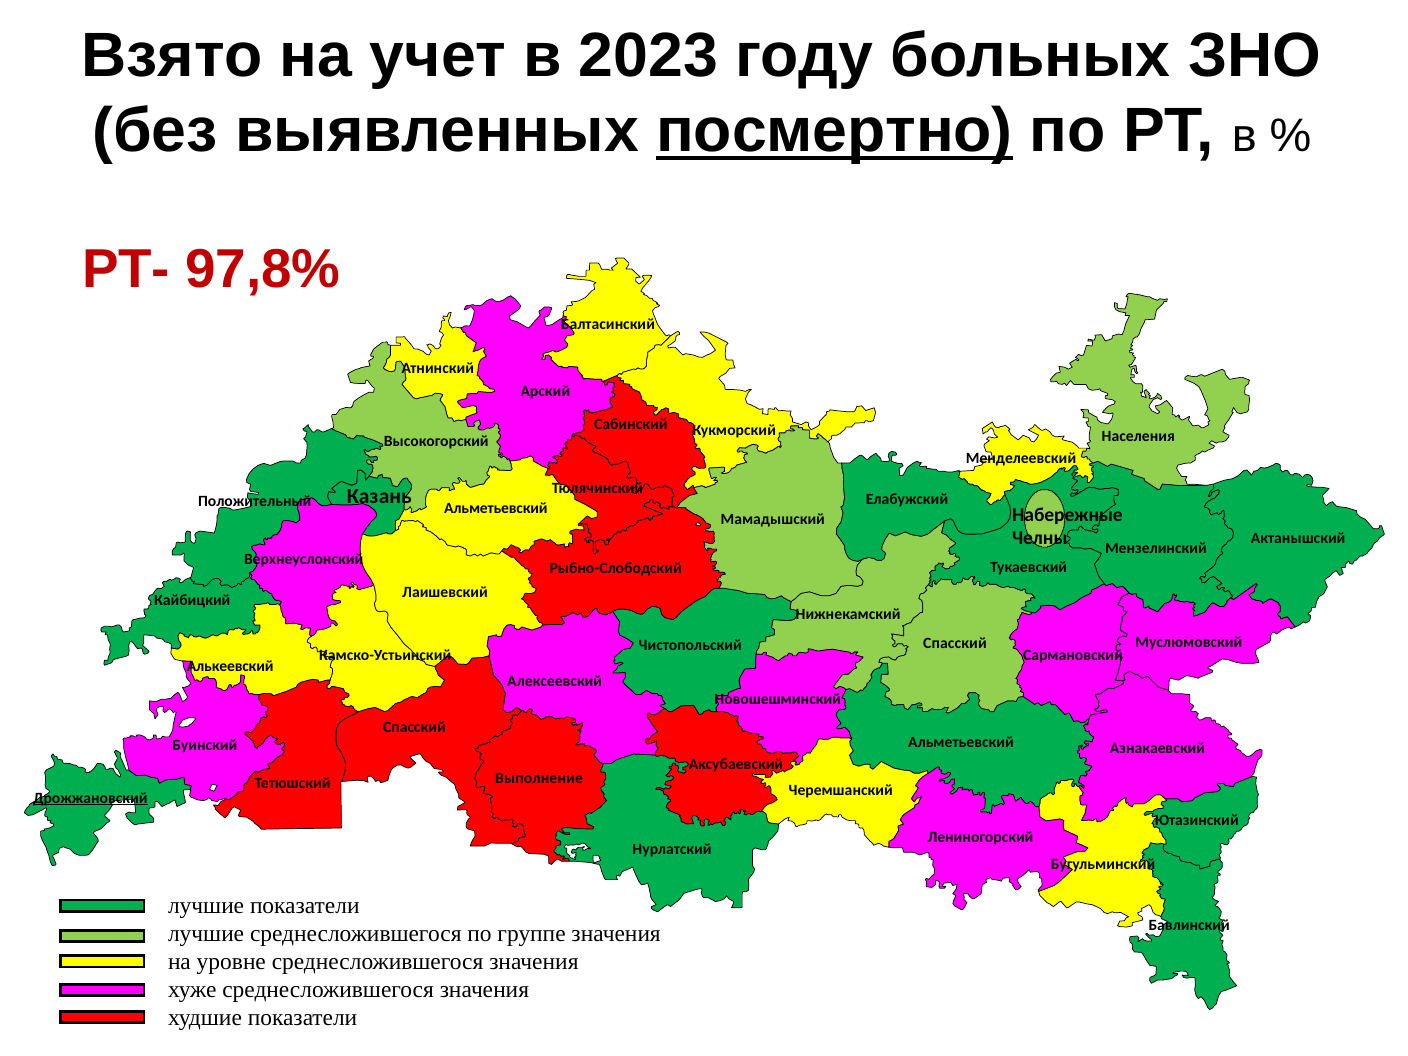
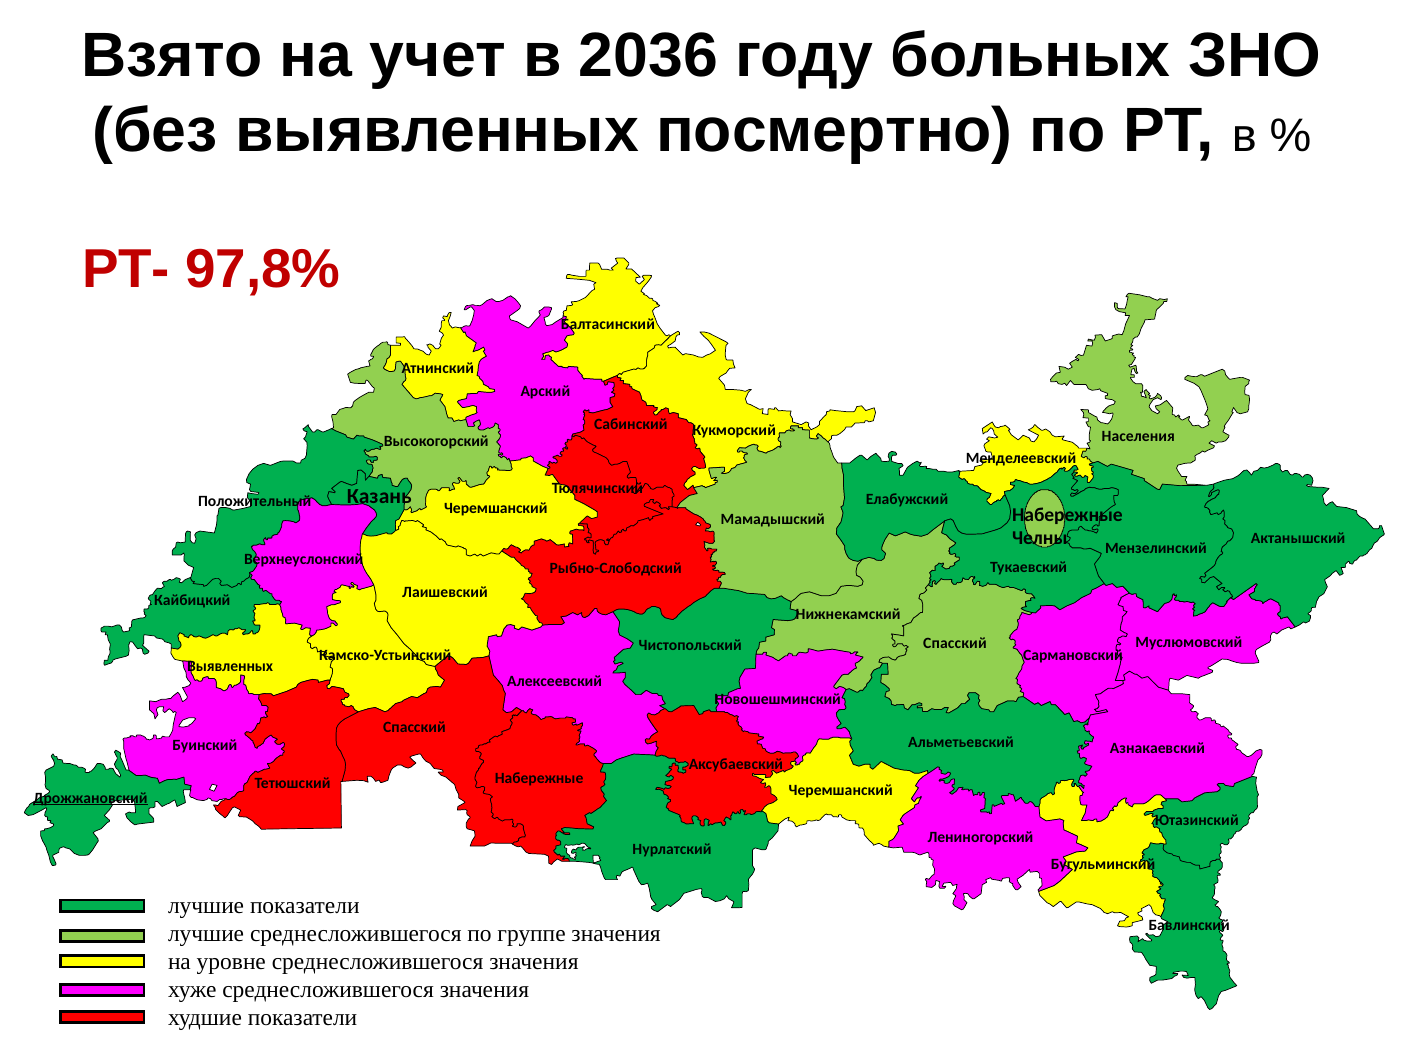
2023: 2023 -> 2036
посмертно underline: present -> none
Альметьевский at (496, 509): Альметьевский -> Черемшанский
Алькеевский at (230, 666): Алькеевский -> Выявленных
Выполнение at (539, 779): Выполнение -> Набережные
